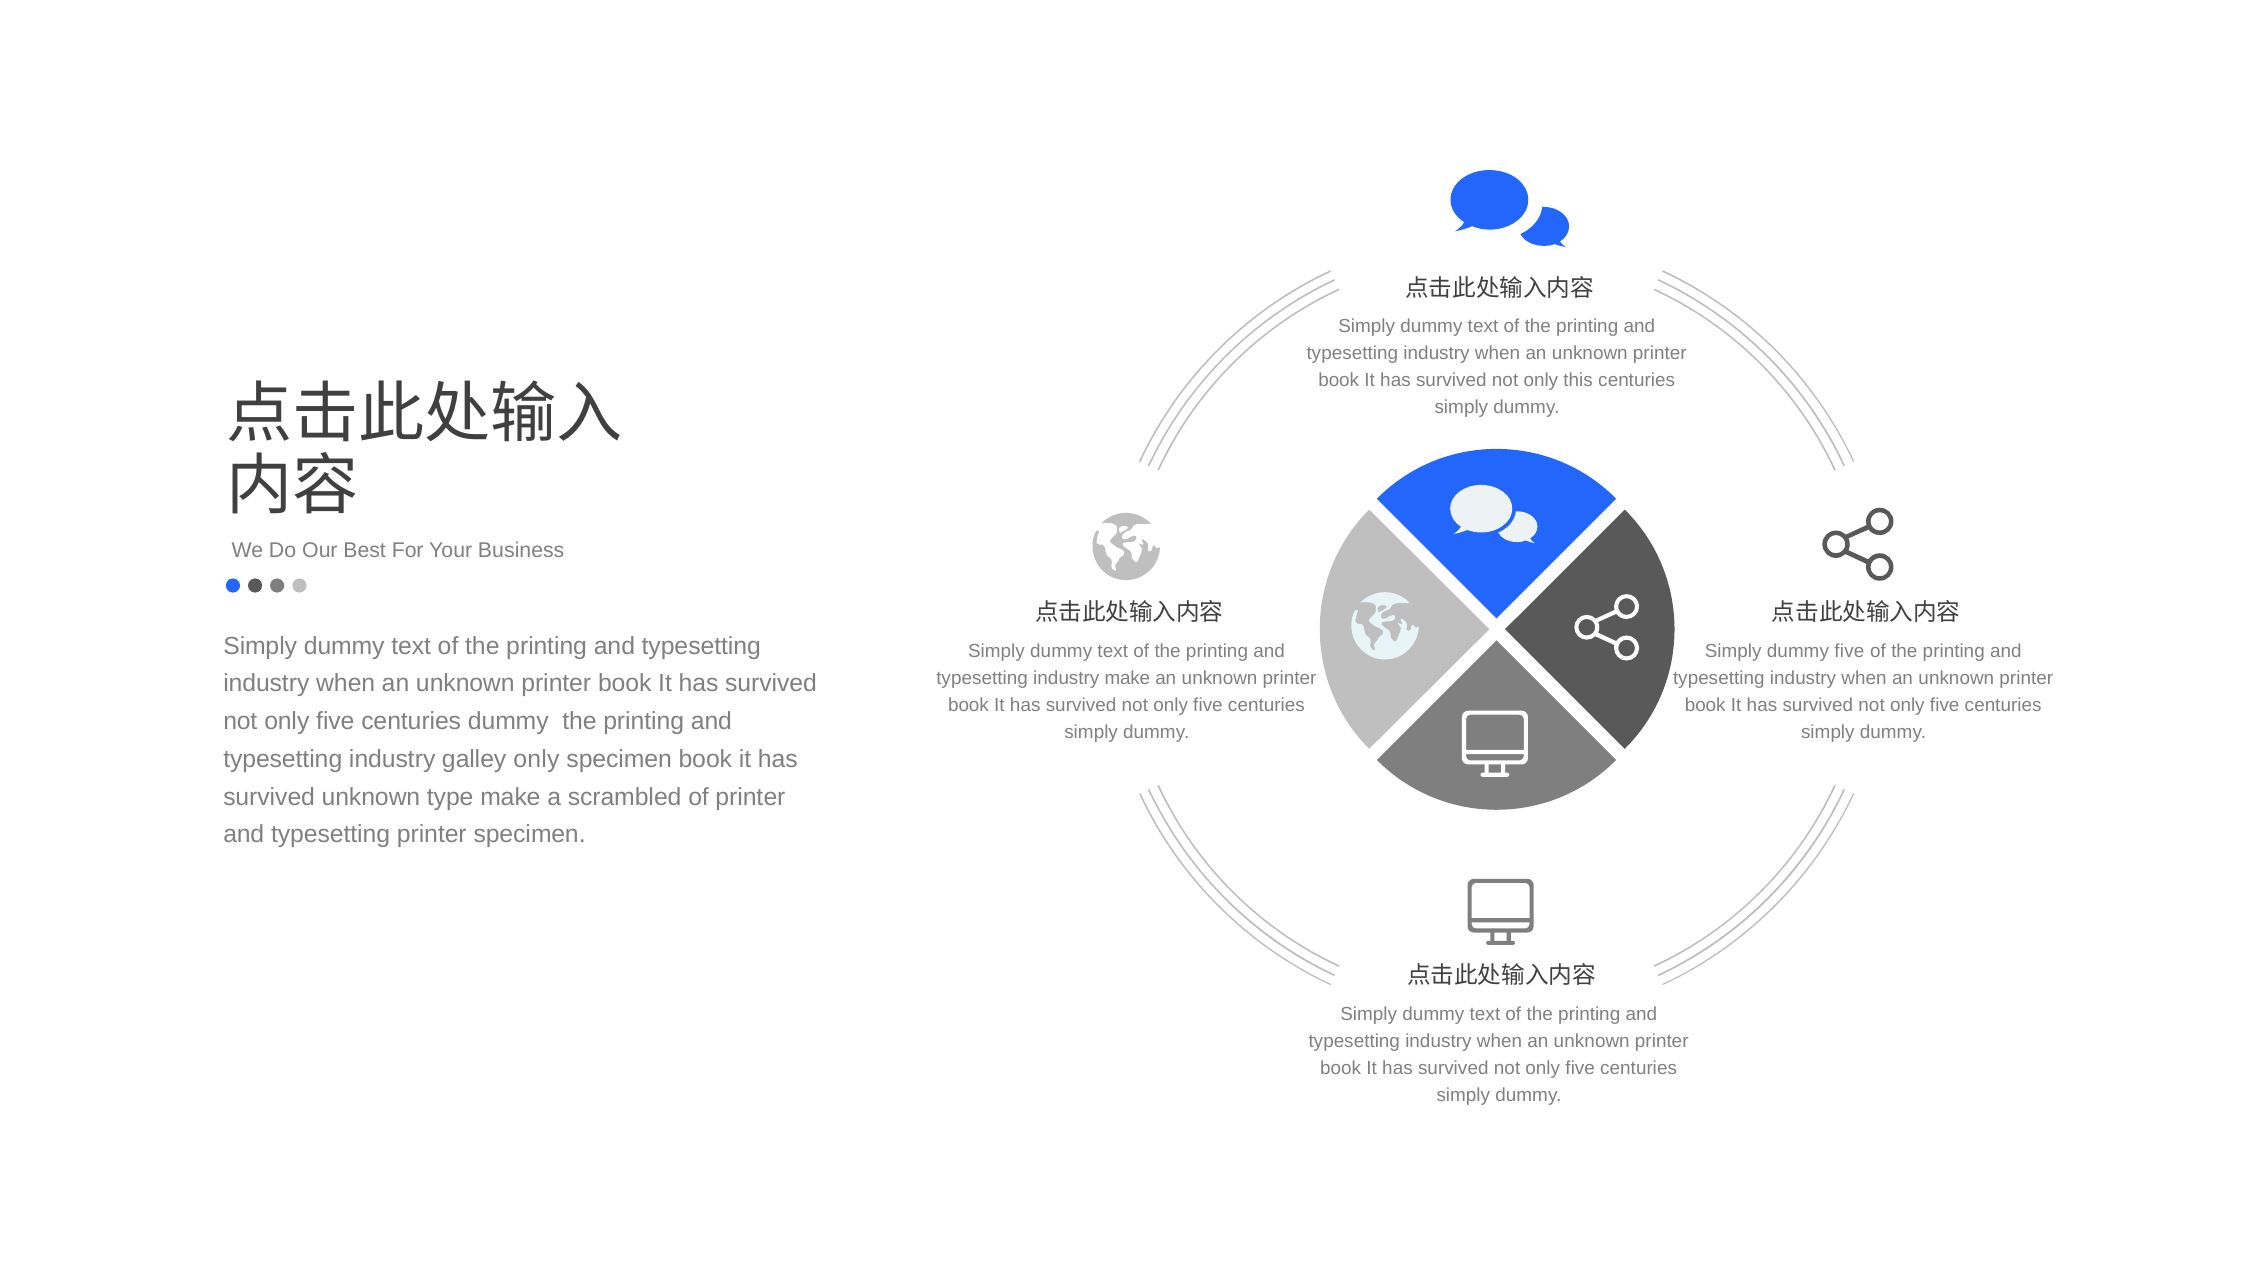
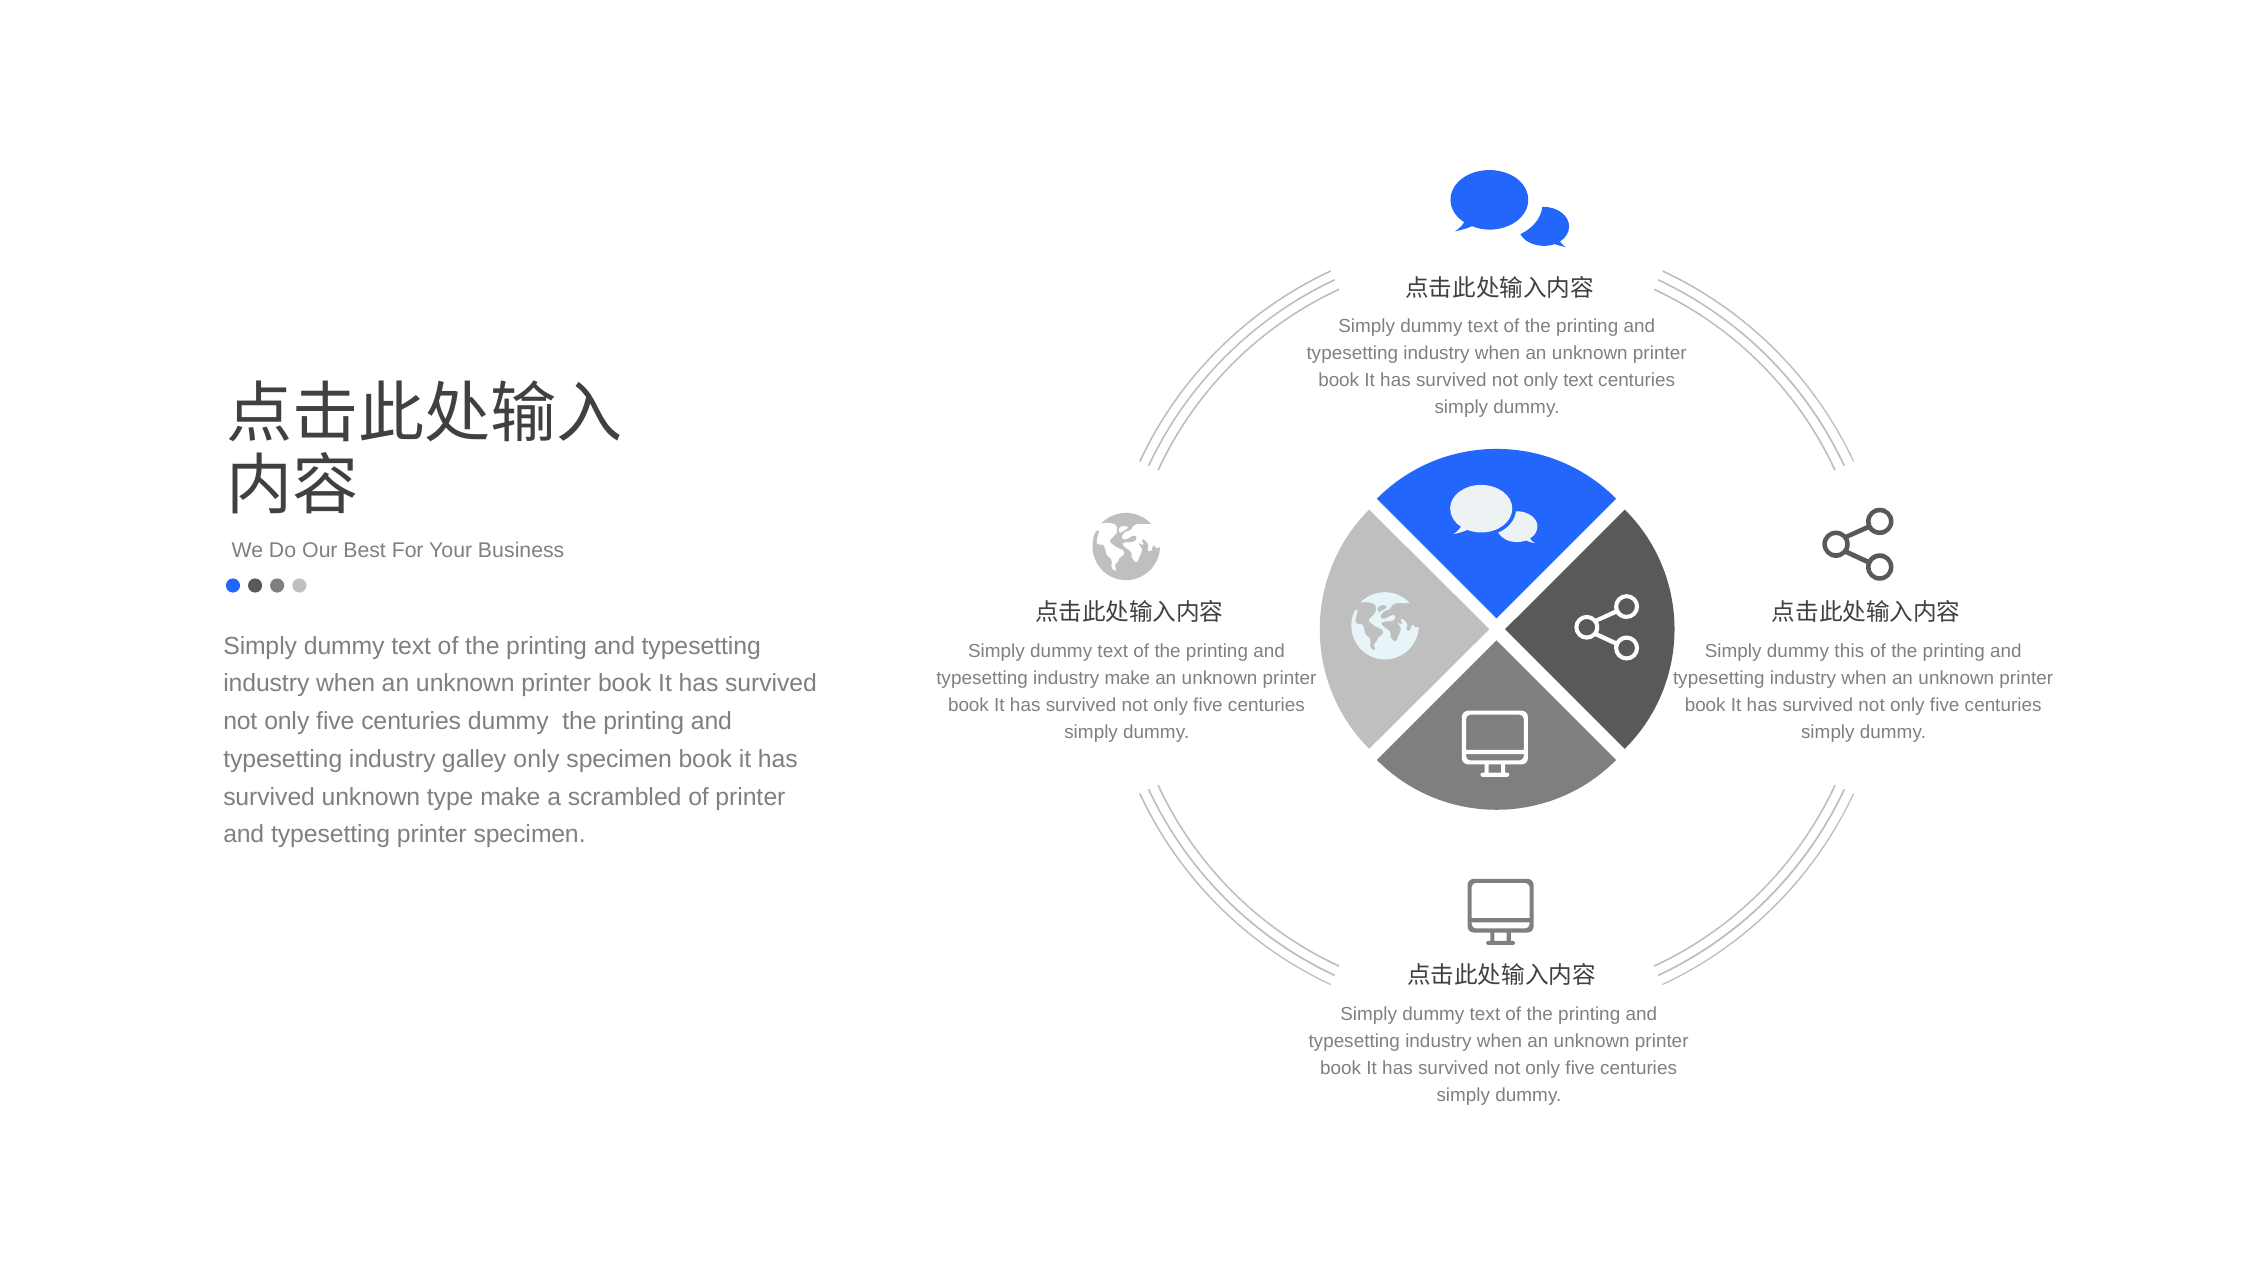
only this: this -> text
dummy five: five -> this
